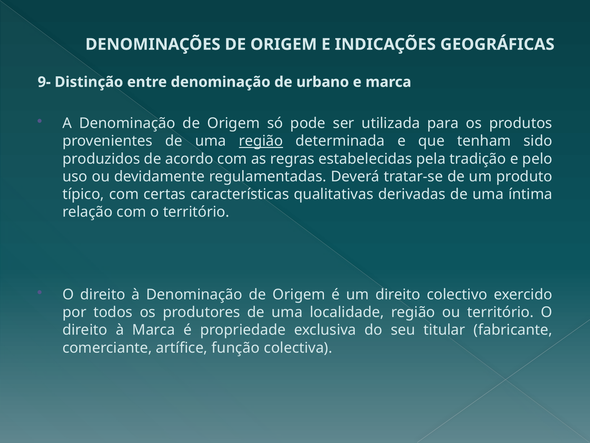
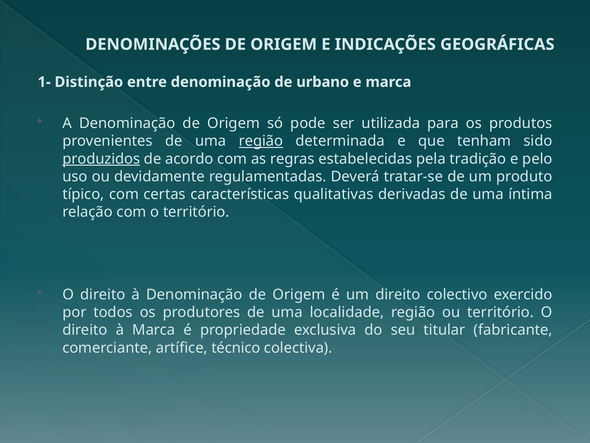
9-: 9- -> 1-
produzidos underline: none -> present
função: função -> técnico
